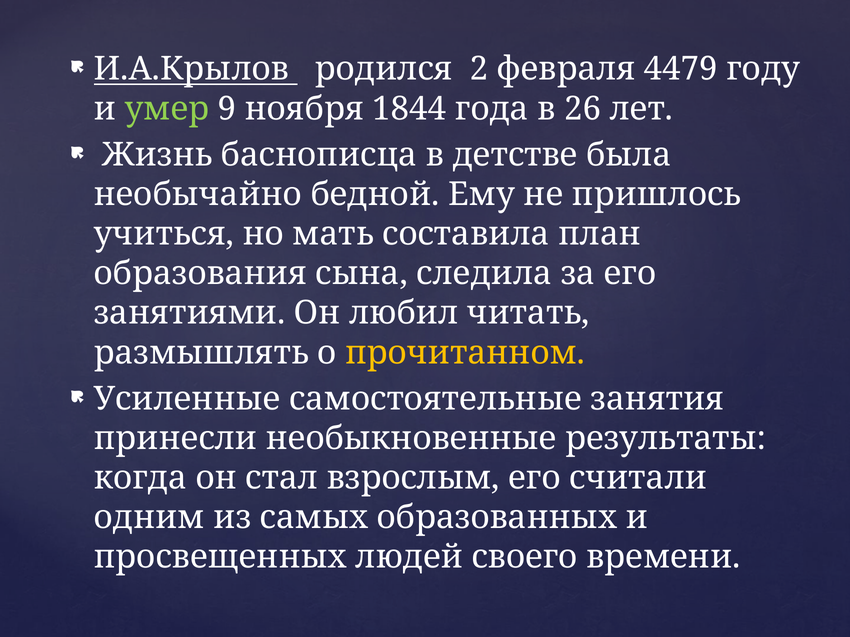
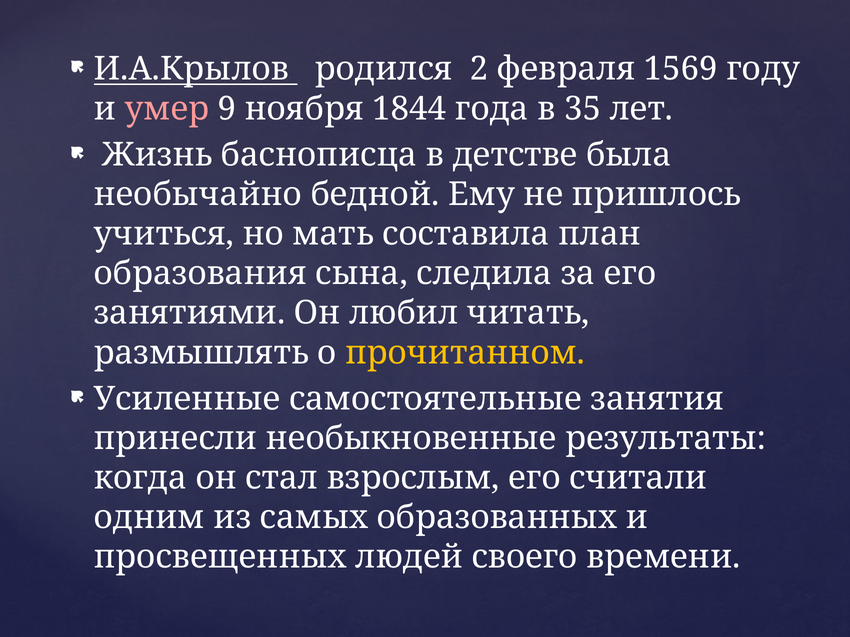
4479: 4479 -> 1569
умер colour: light green -> pink
26: 26 -> 35
